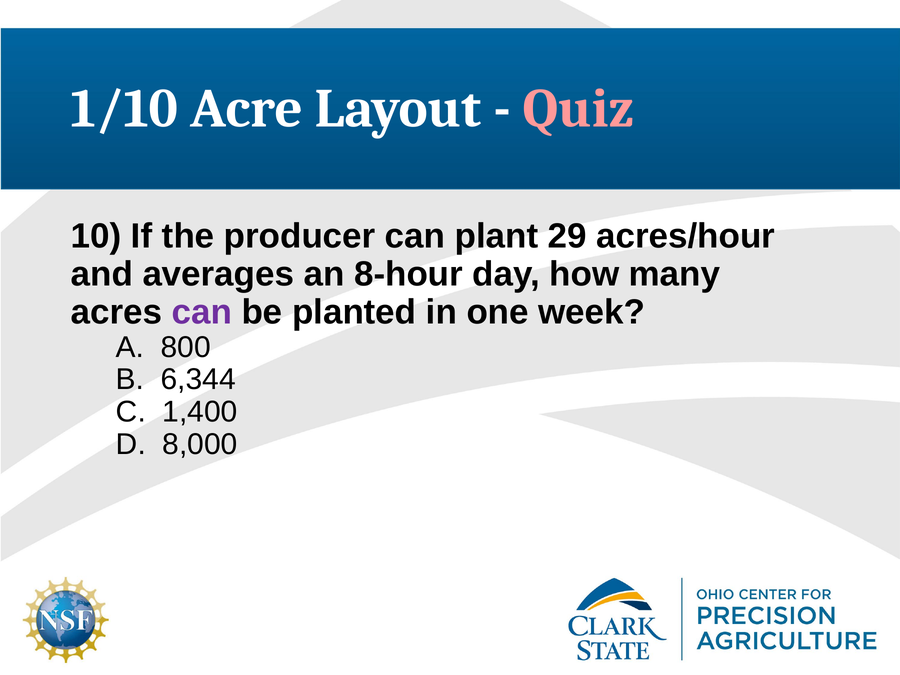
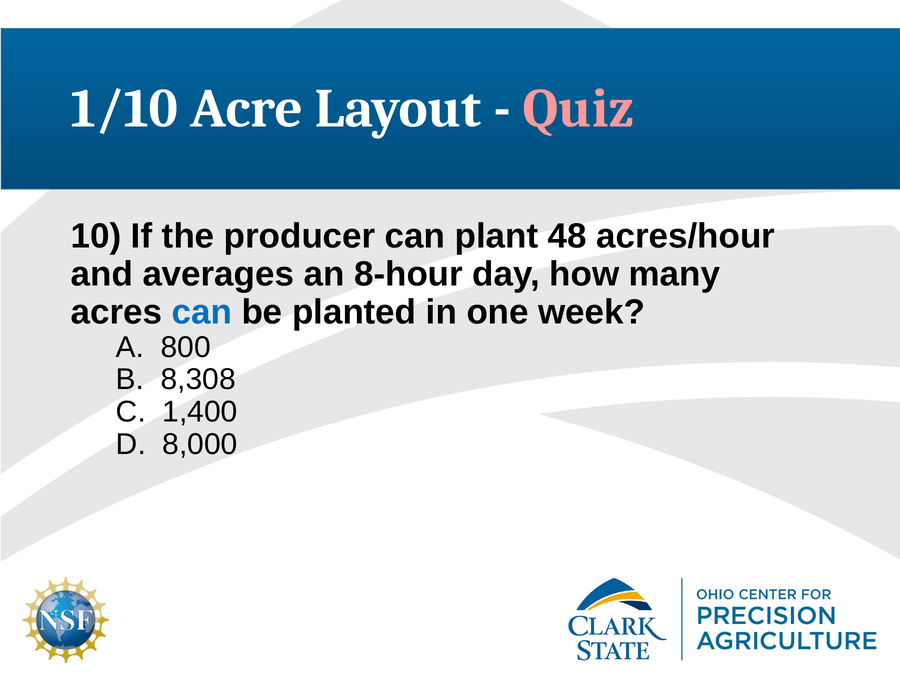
29: 29 -> 48
can at (202, 312) colour: purple -> blue
6,344: 6,344 -> 8,308
